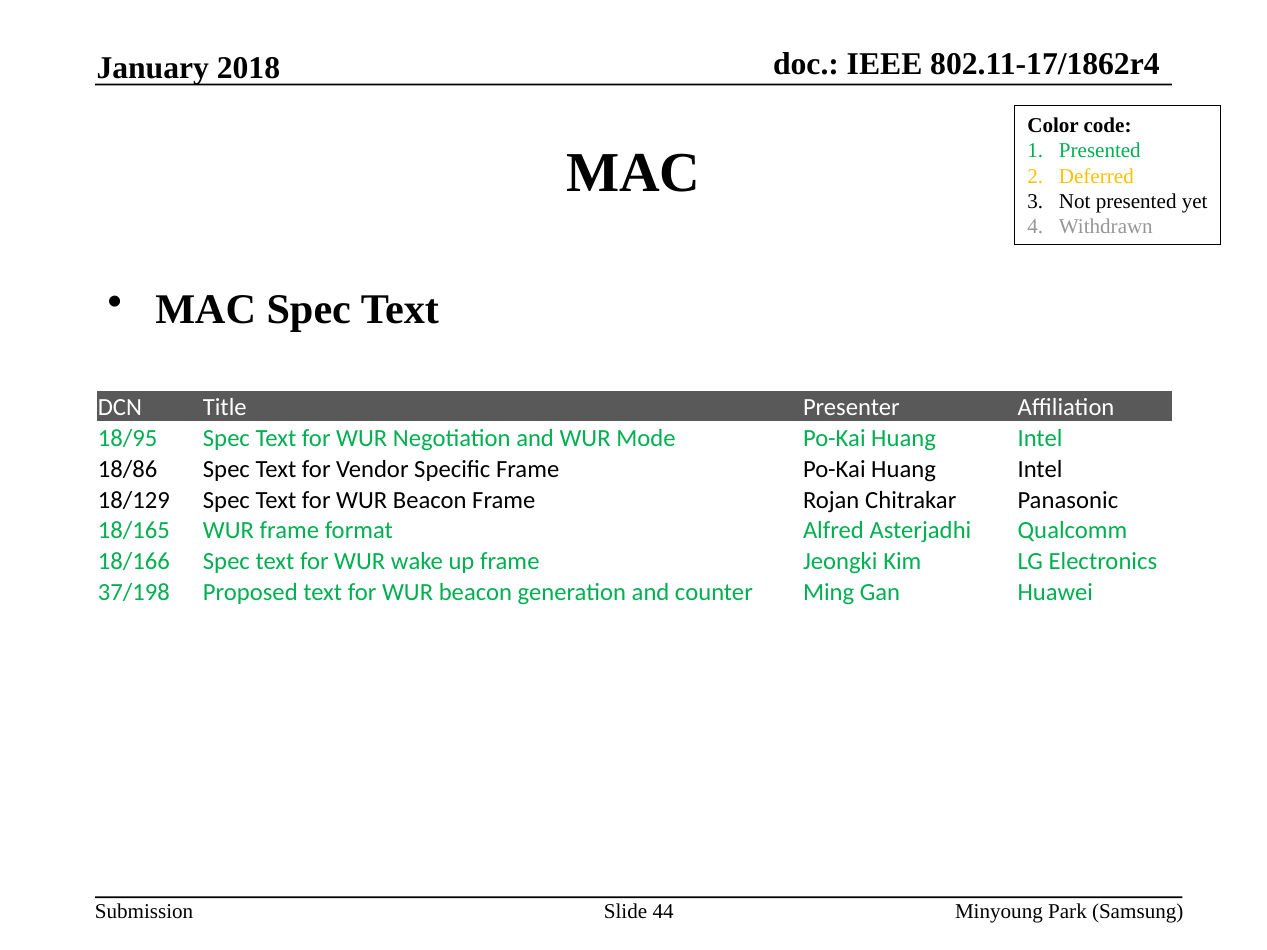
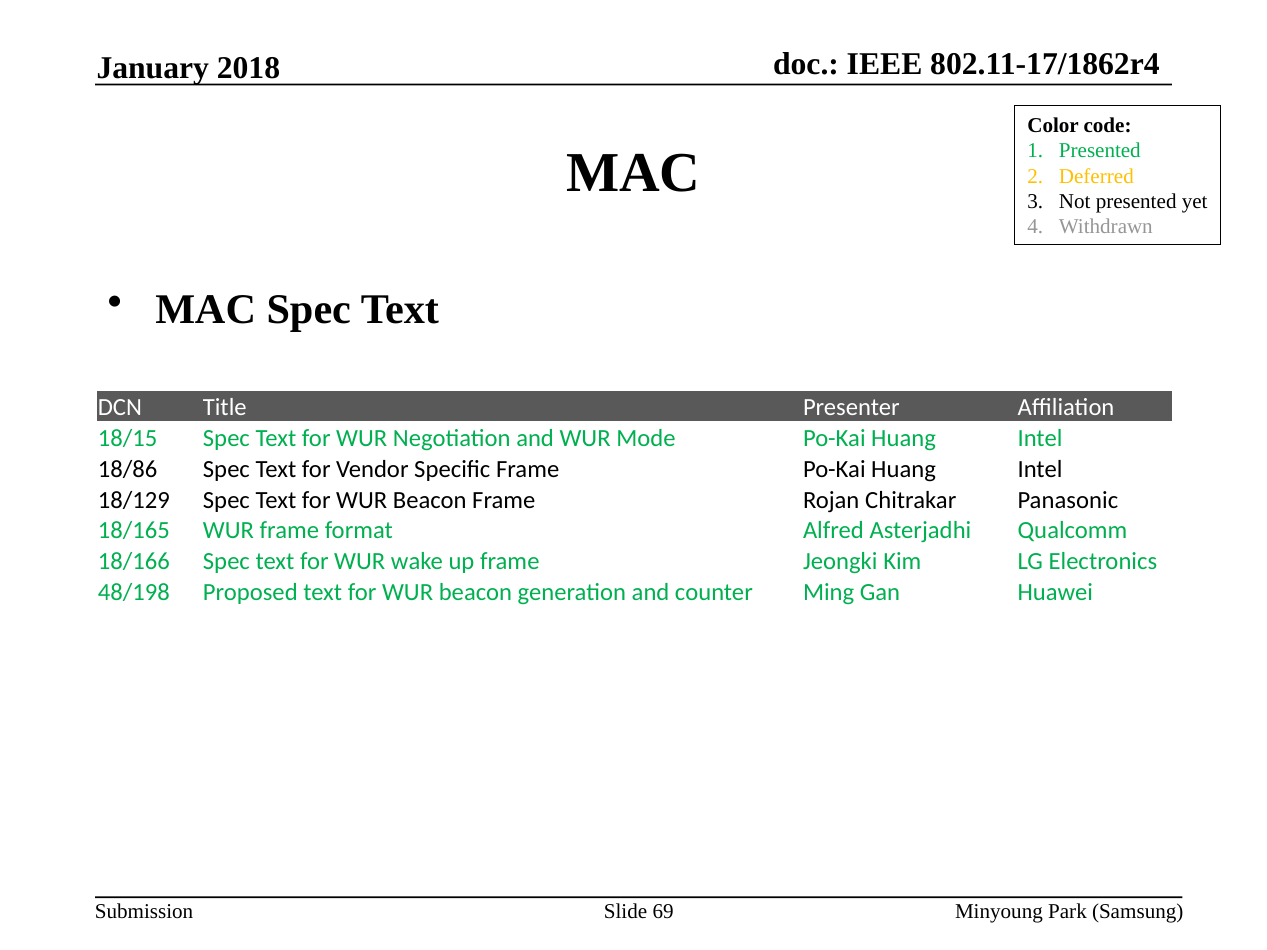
18/95: 18/95 -> 18/15
37/198: 37/198 -> 48/198
44: 44 -> 69
